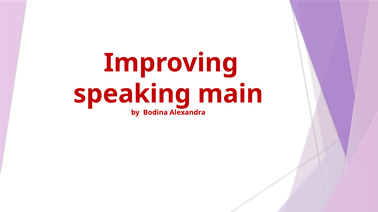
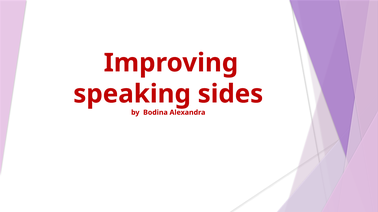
main: main -> sides
